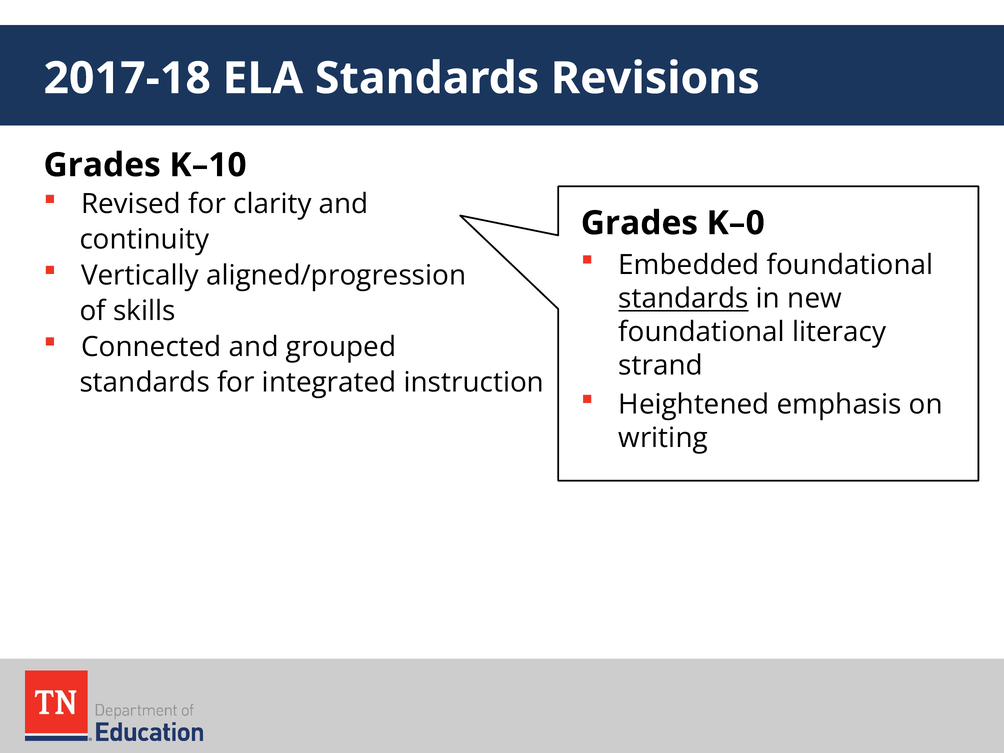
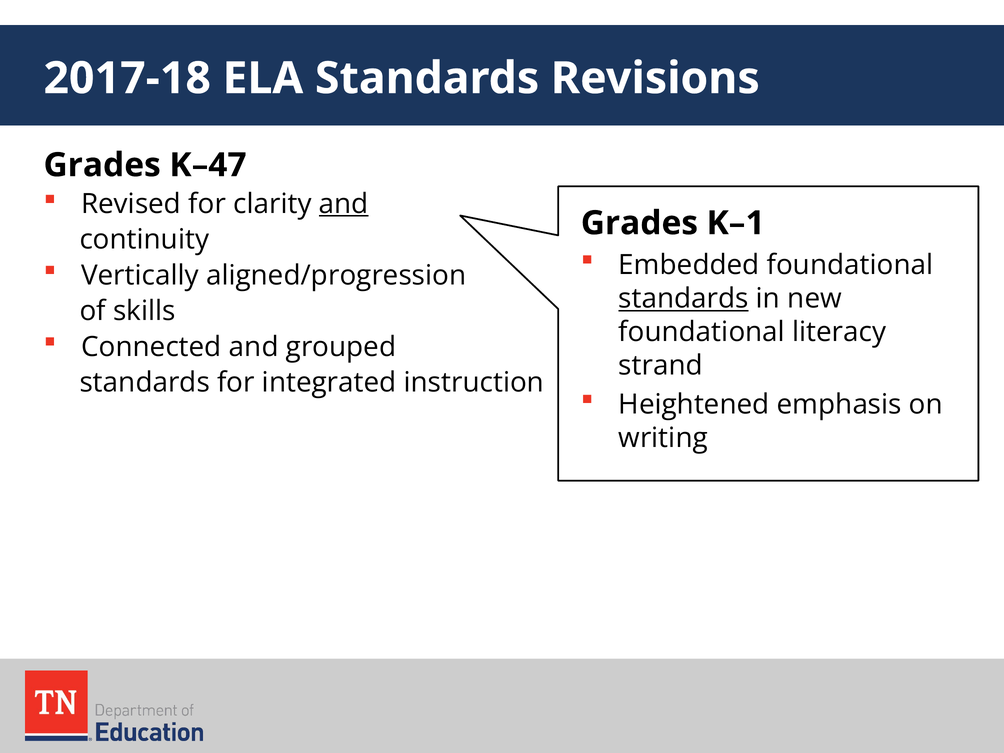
K–10: K–10 -> K–47
and at (344, 204) underline: none -> present
K–0: K–0 -> K–1
